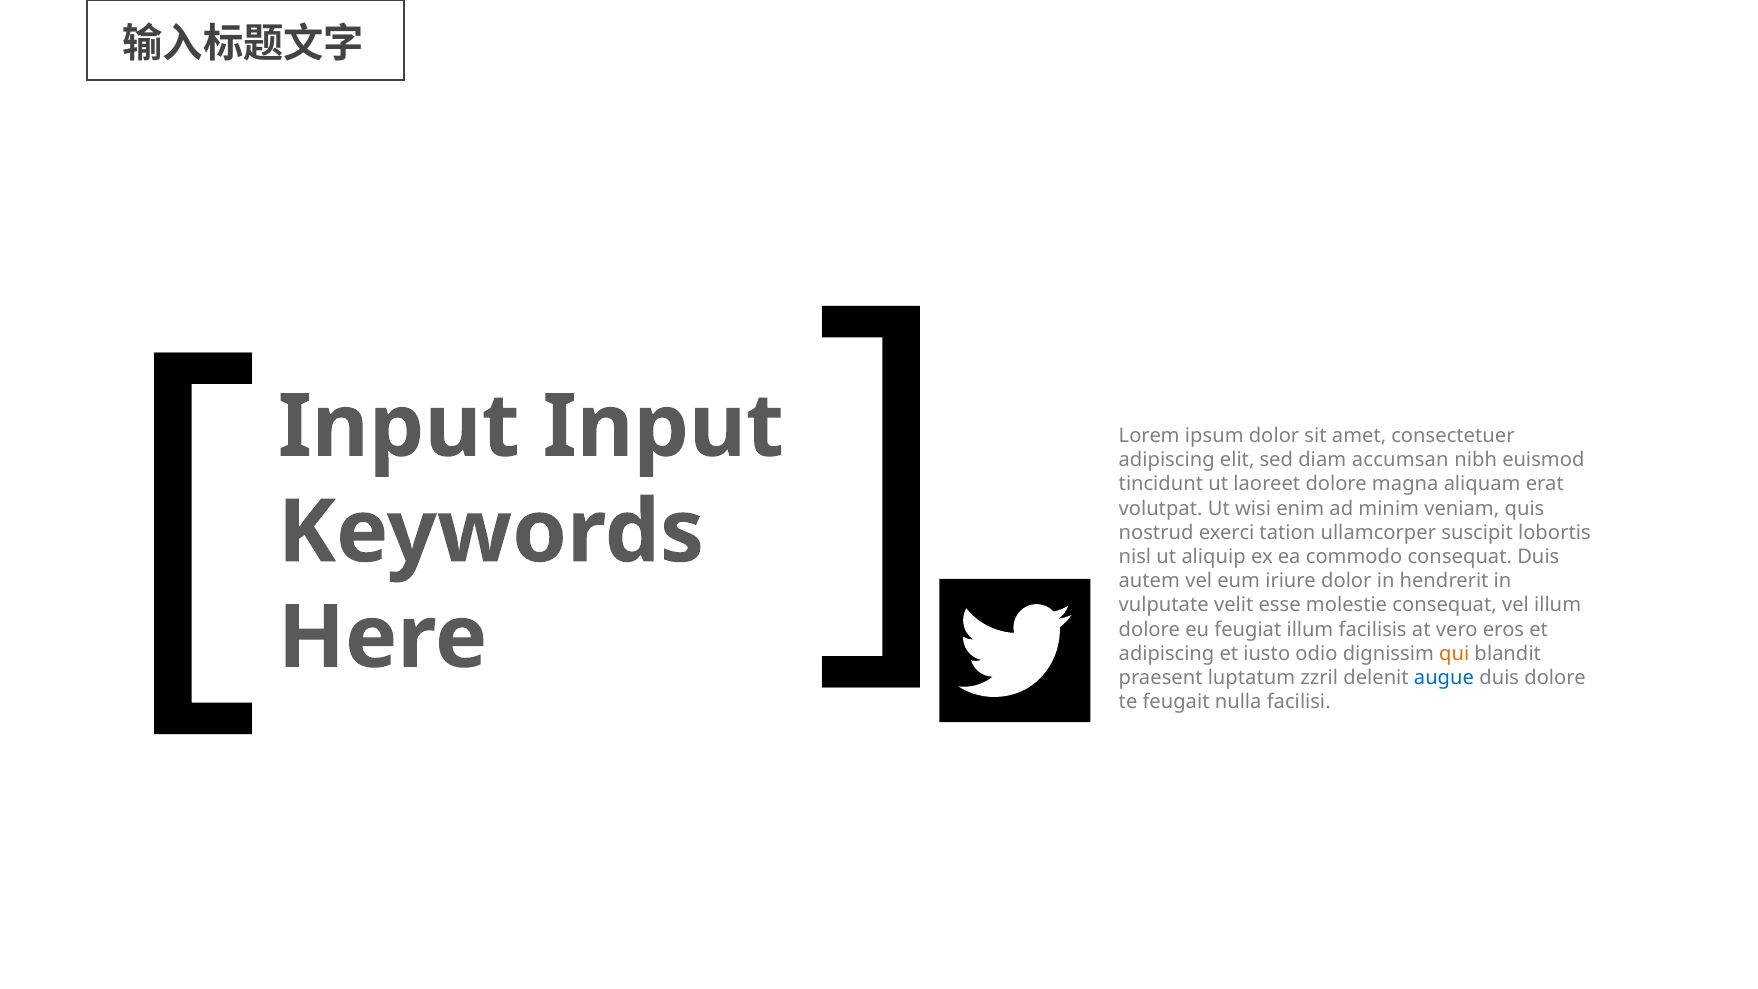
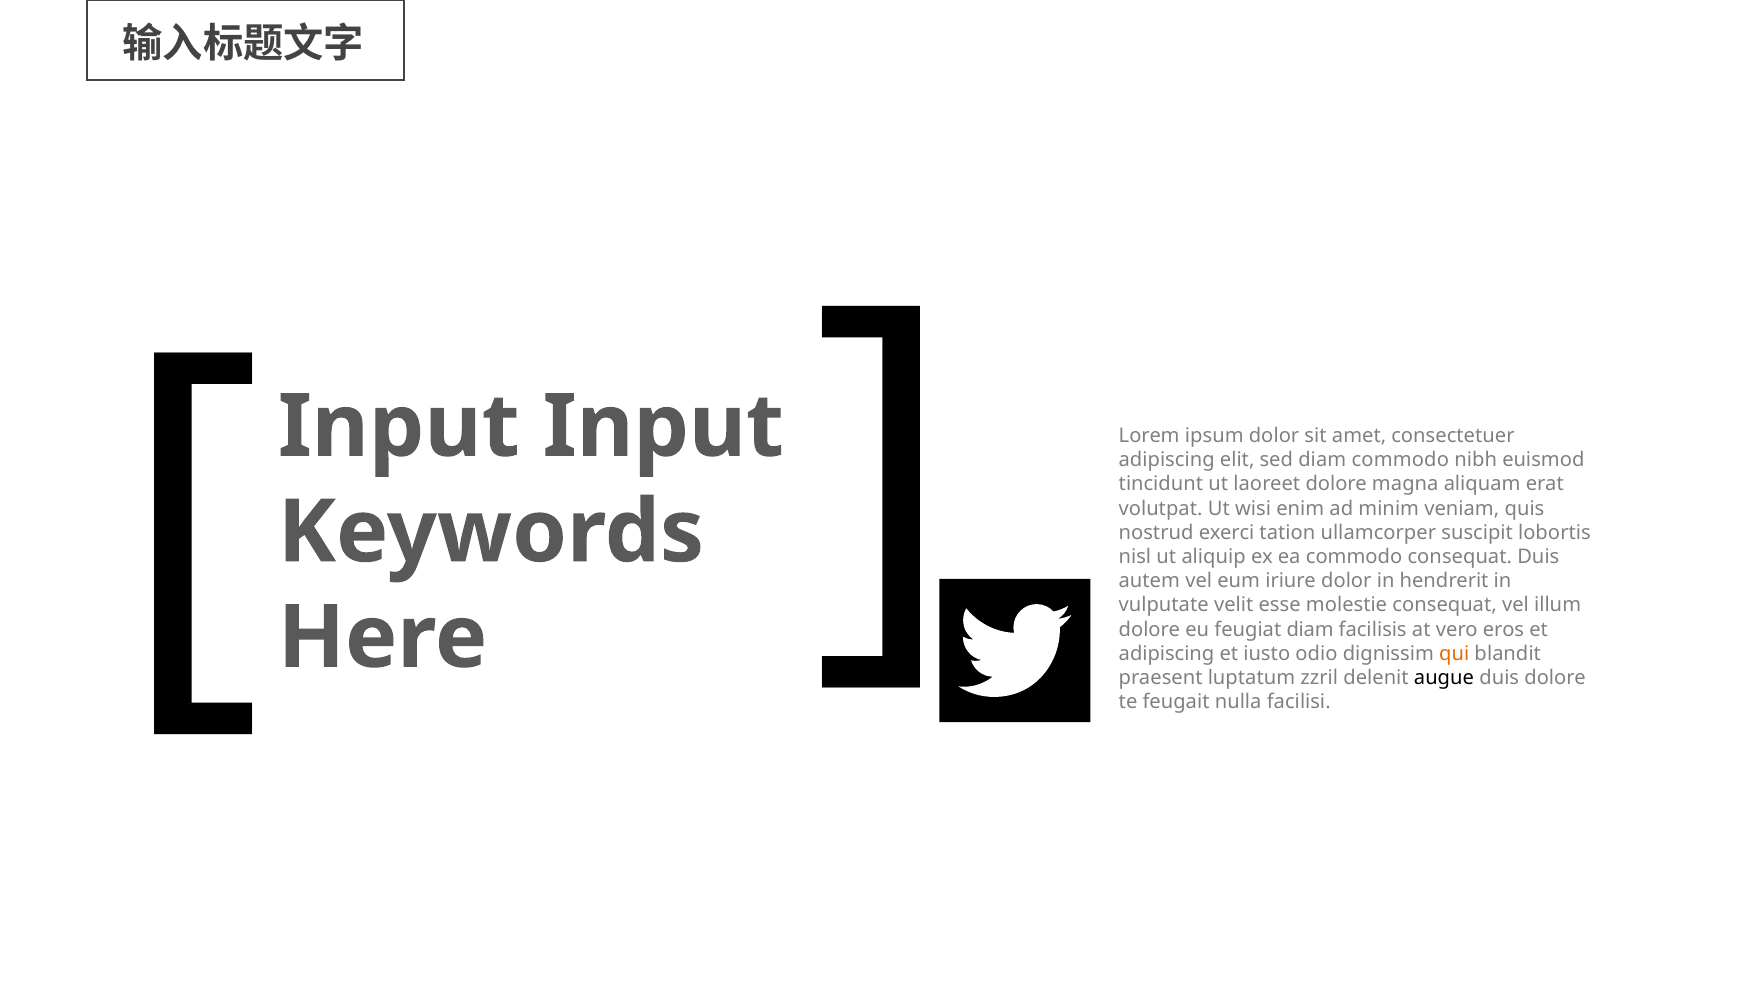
diam accumsan: accumsan -> commodo
feugiat illum: illum -> diam
augue colour: blue -> black
